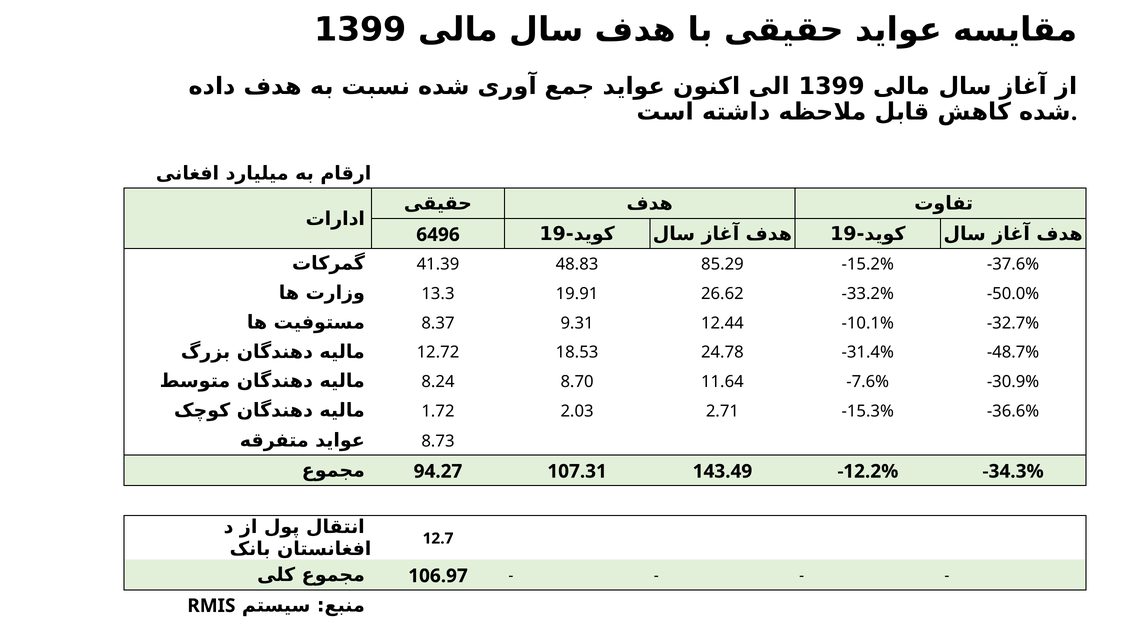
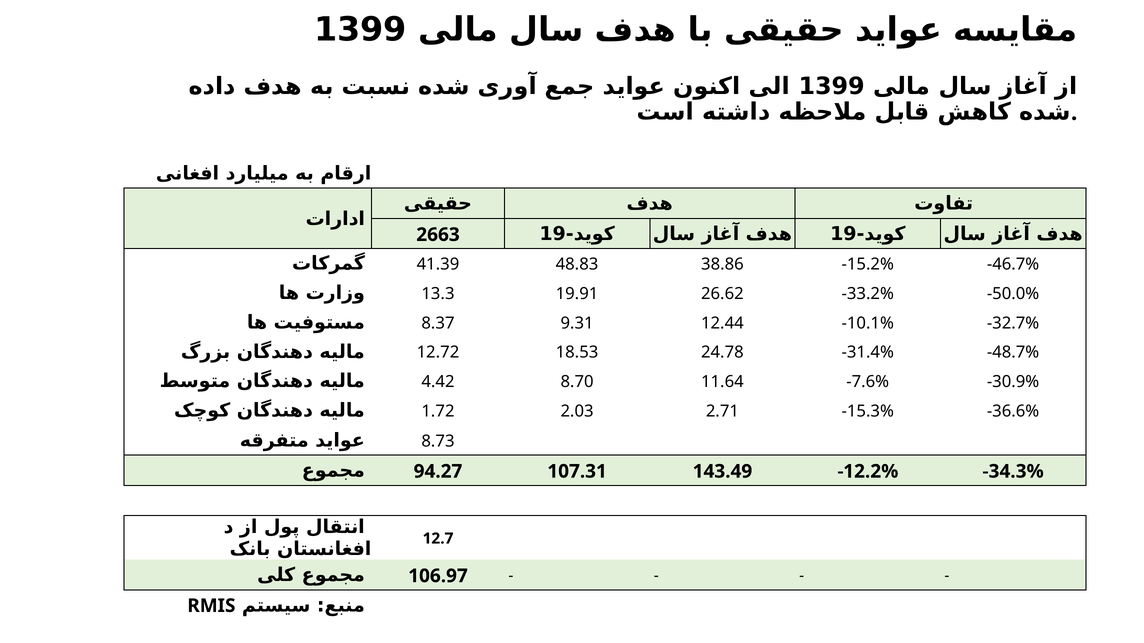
6496: 6496 -> 2663
85.29: 85.29 -> 38.86
-37.6%: -37.6% -> -46.7%
8.24: 8.24 -> 4.42
